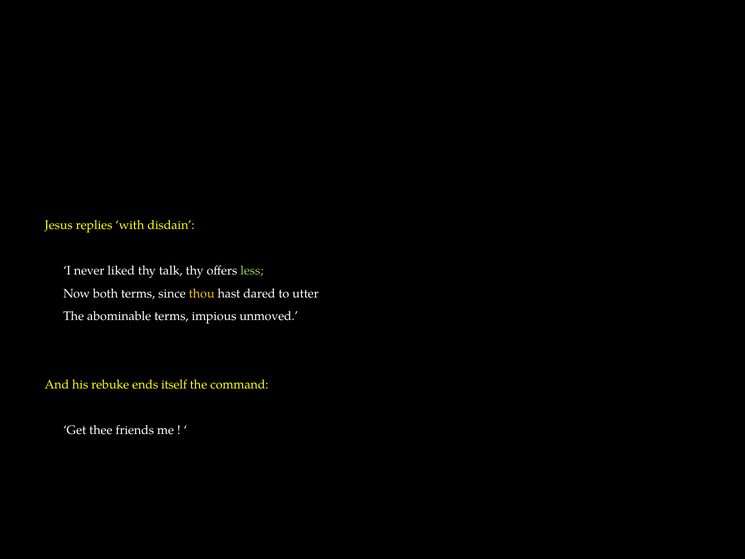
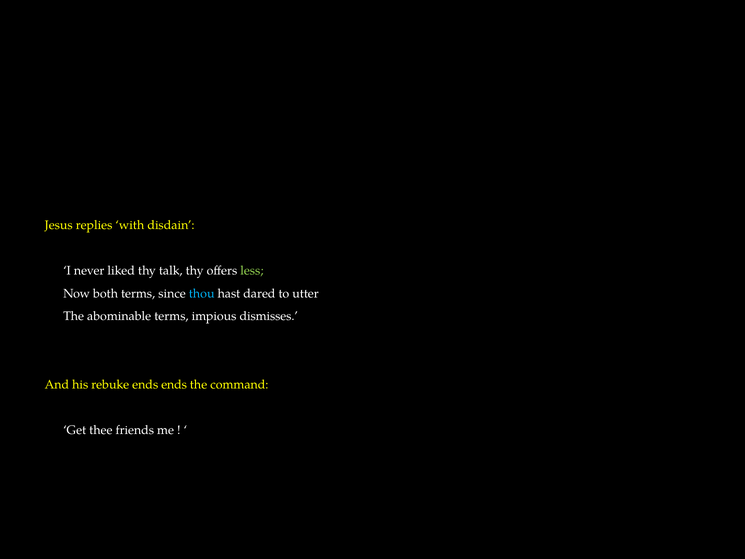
thou colour: yellow -> light blue
unmoved: unmoved -> dismisses
ends itself: itself -> ends
